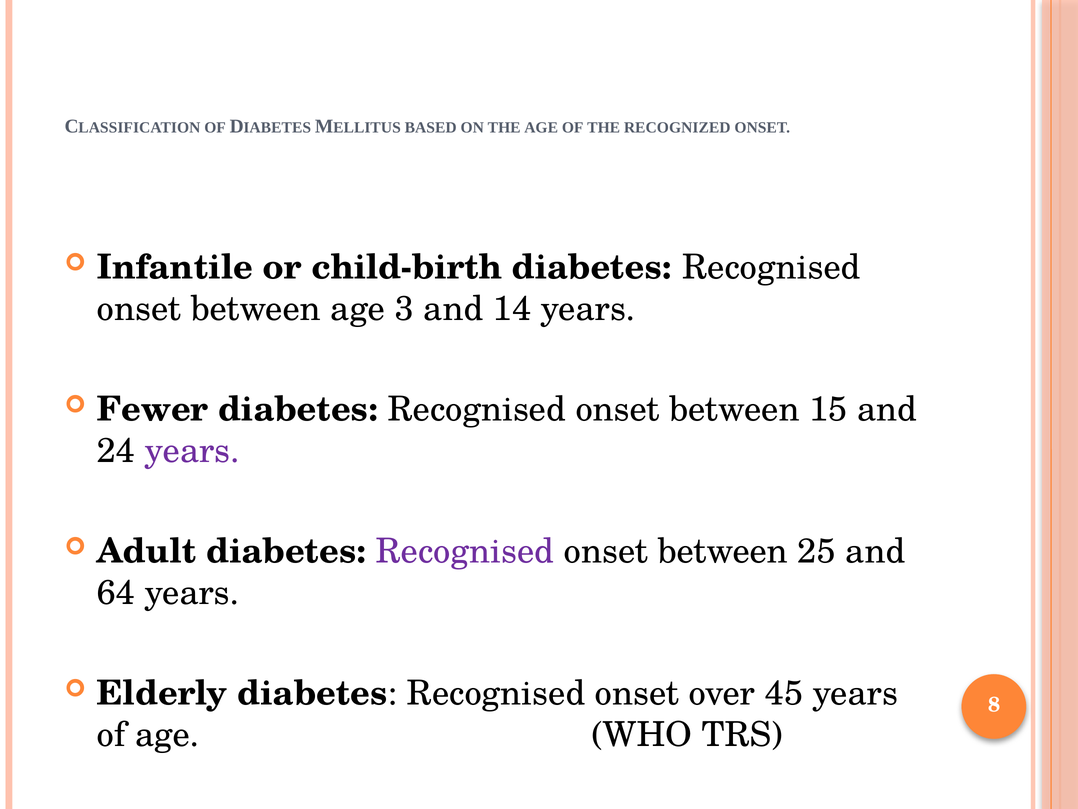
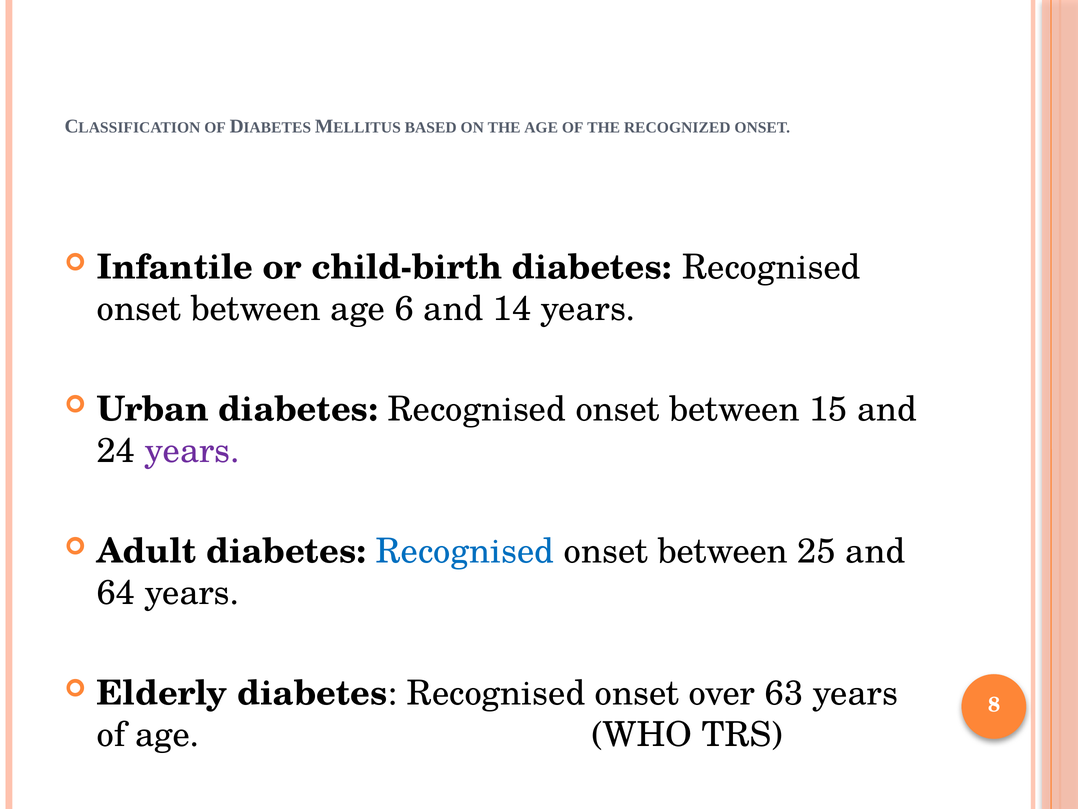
3: 3 -> 6
Fewer: Fewer -> Urban
Recognised at (465, 551) colour: purple -> blue
45: 45 -> 63
